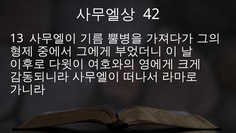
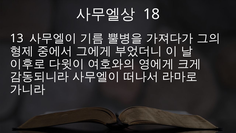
42: 42 -> 18
